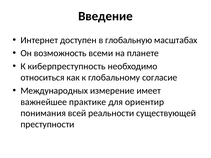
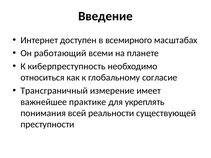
глобальную: глобальную -> всемирного
возможность: возможность -> работающий
Международных: Международных -> Трансграничный
ориентир: ориентир -> укреплять
